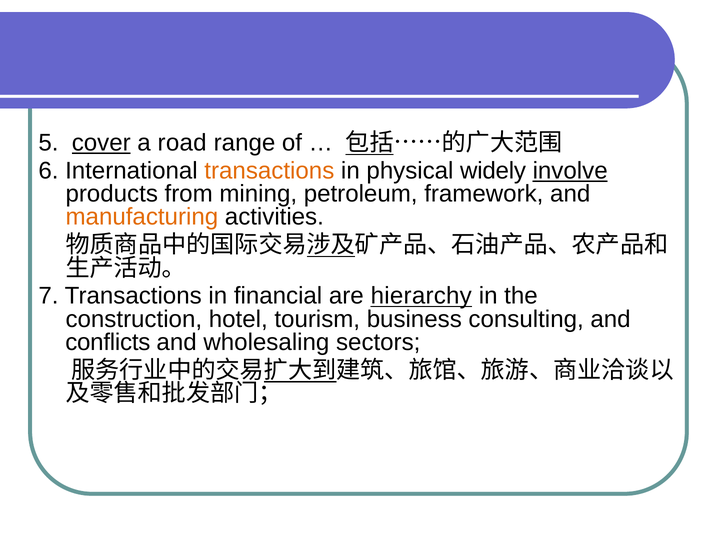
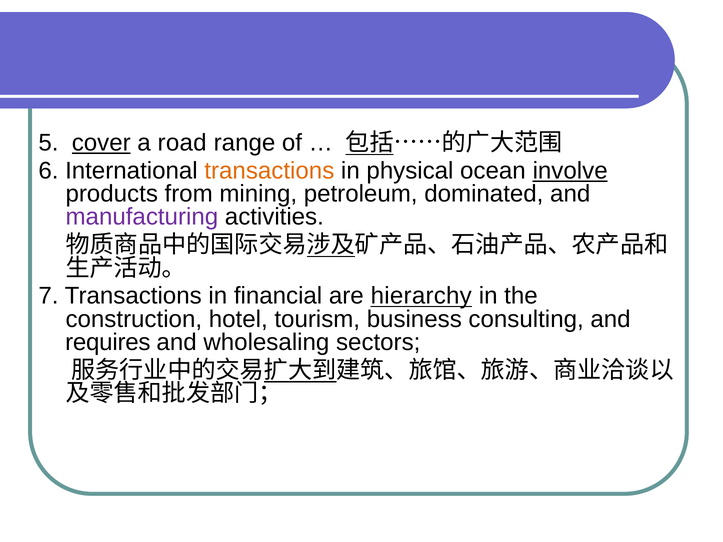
widely: widely -> ocean
framework: framework -> dominated
manufacturing colour: orange -> purple
conflicts: conflicts -> requires
